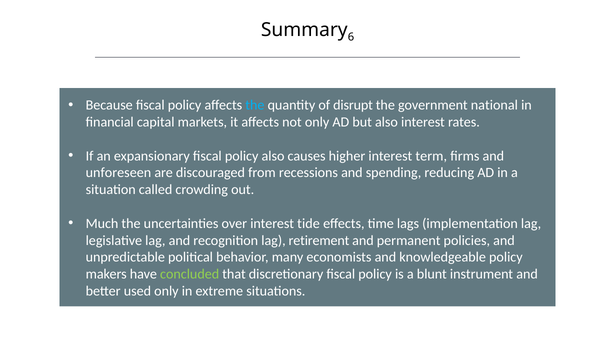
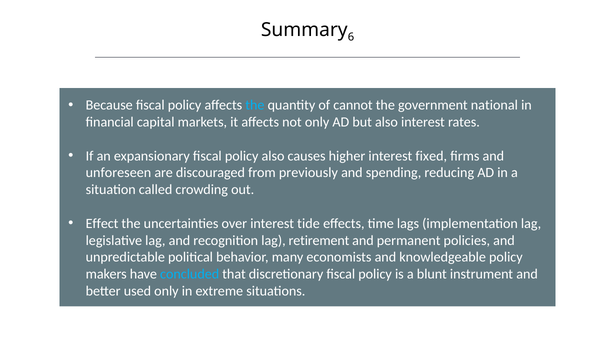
disrupt: disrupt -> cannot
term: term -> fixed
recessions: recessions -> previously
Much: Much -> Effect
concluded colour: light green -> light blue
